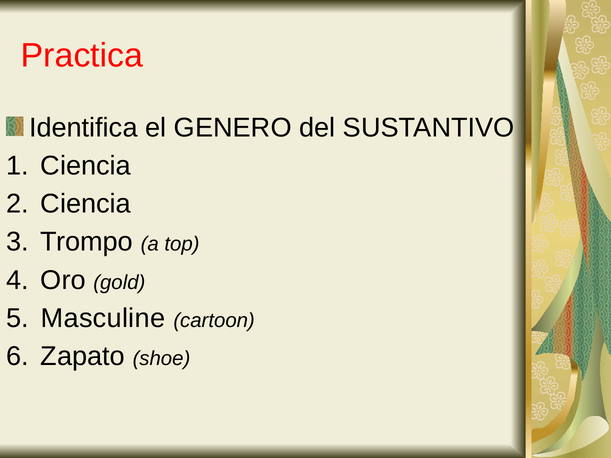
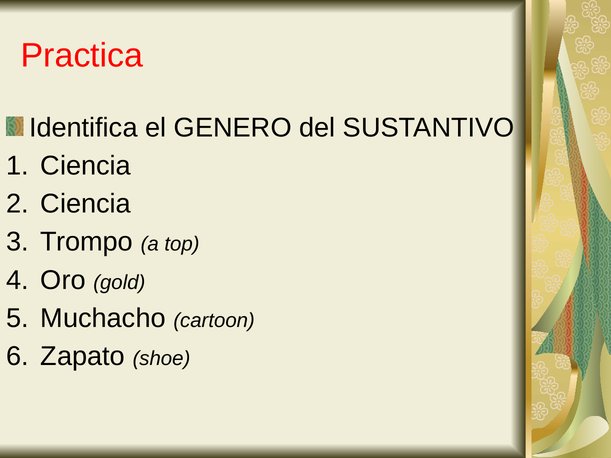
Masculine: Masculine -> Muchacho
